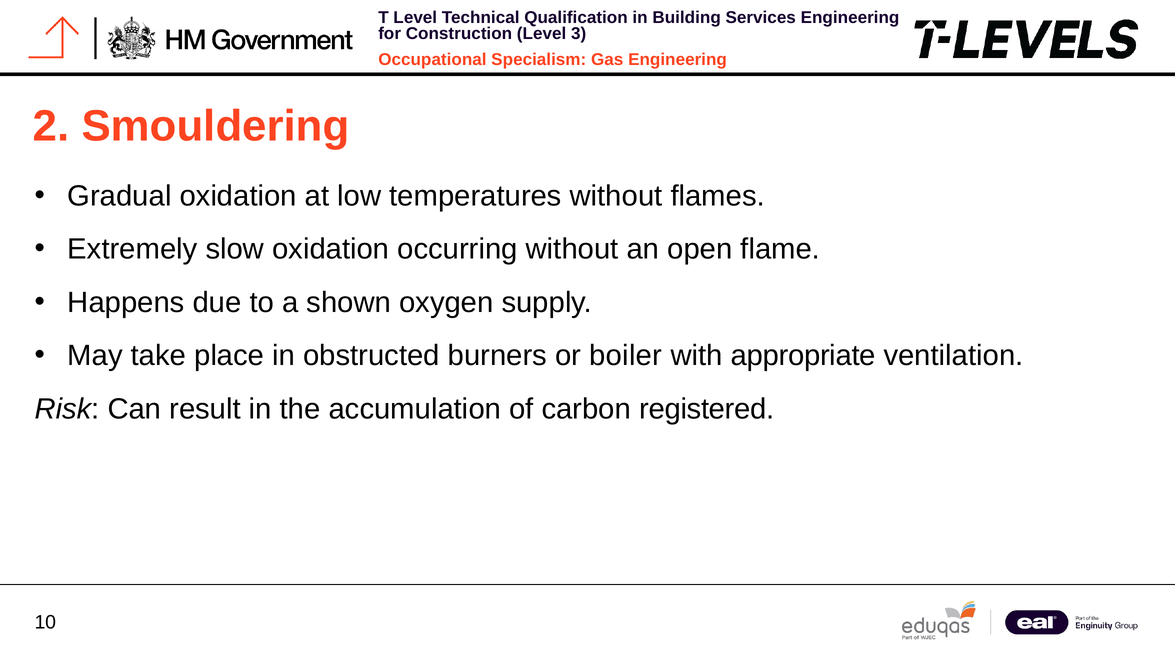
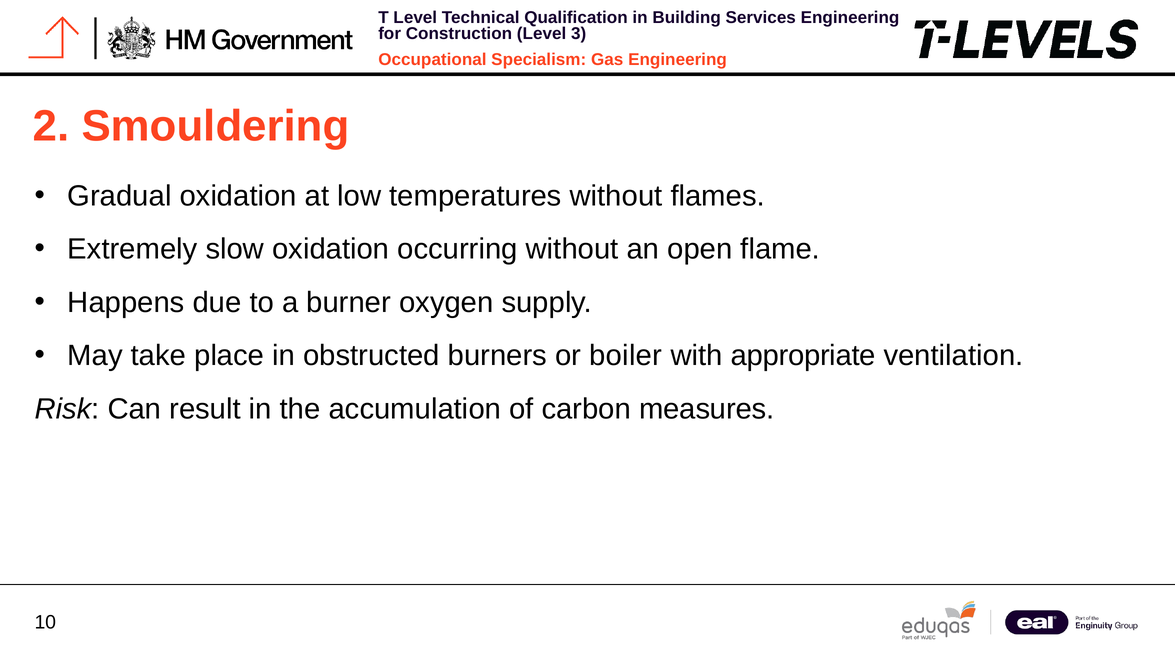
shown: shown -> burner
registered: registered -> measures
